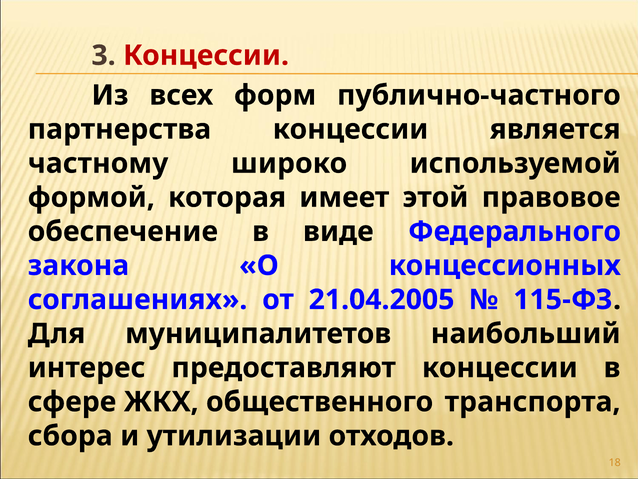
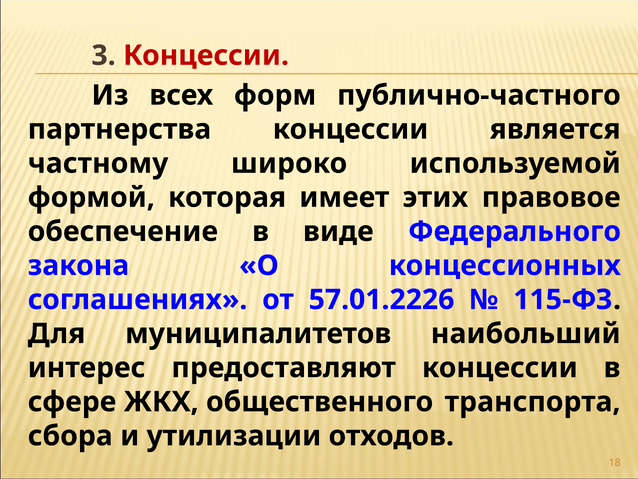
этой: этой -> этих
21.04.2005: 21.04.2005 -> 57.01.2226
